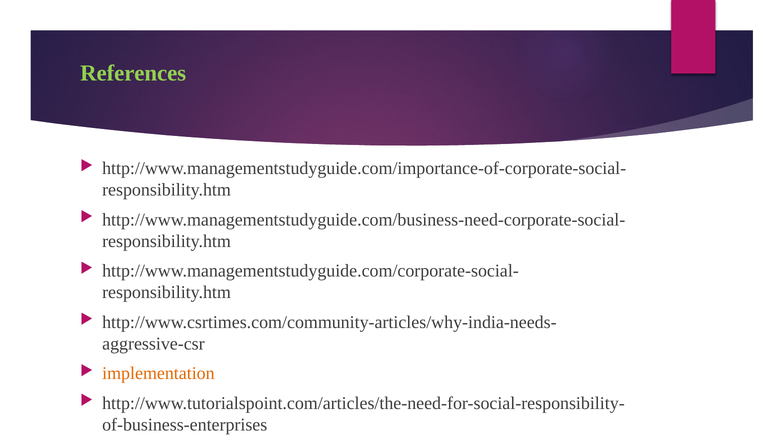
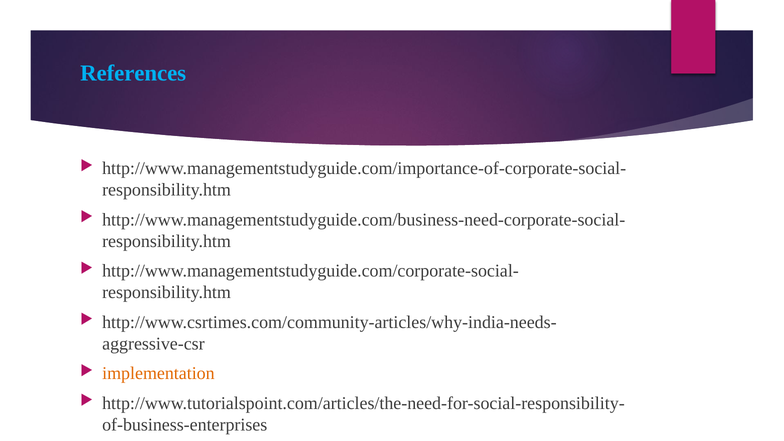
References colour: light green -> light blue
